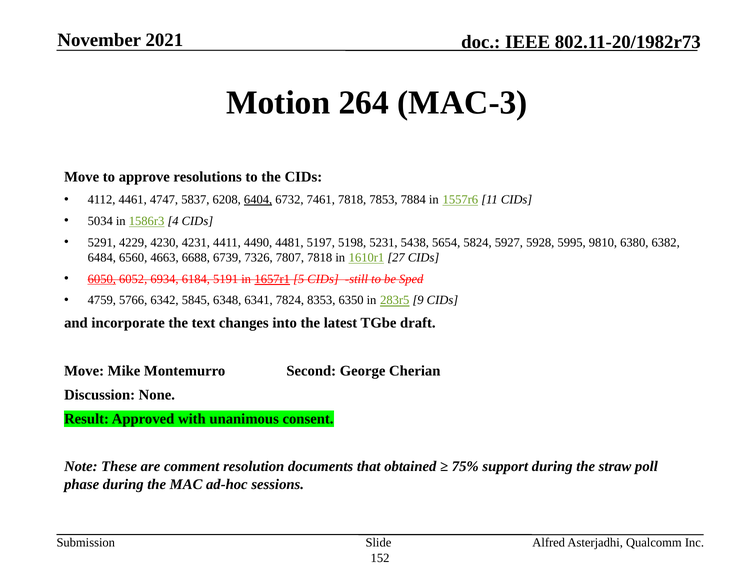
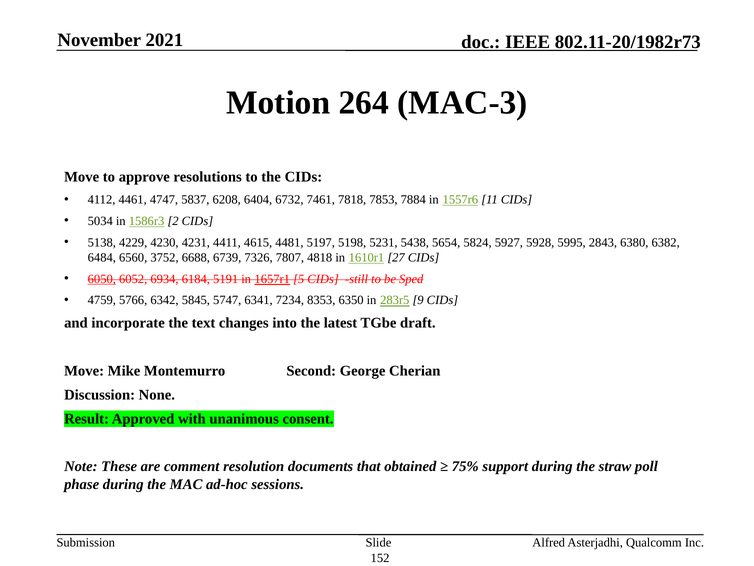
6404 underline: present -> none
4: 4 -> 2
5291: 5291 -> 5138
4490: 4490 -> 4615
9810: 9810 -> 2843
4663: 4663 -> 3752
7807 7818: 7818 -> 4818
6348: 6348 -> 5747
7824: 7824 -> 7234
